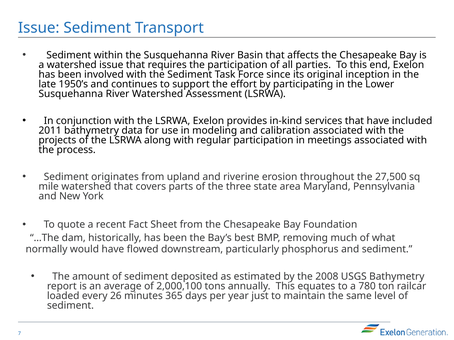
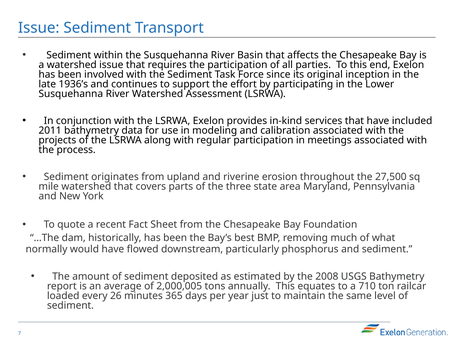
1950’s: 1950’s -> 1936’s
2,000,100: 2,000,100 -> 2,000,005
780: 780 -> 710
